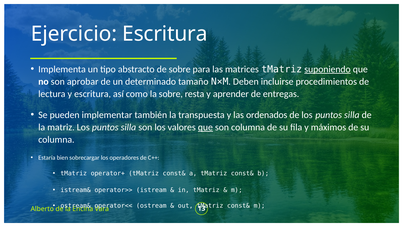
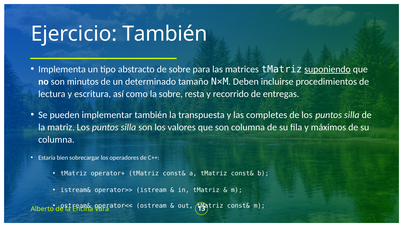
Ejercicio Escritura: Escritura -> También
aprobar: aprobar -> minutos
aprender: aprender -> recorrido
ordenados: ordenados -> completes
que at (205, 127) underline: present -> none
